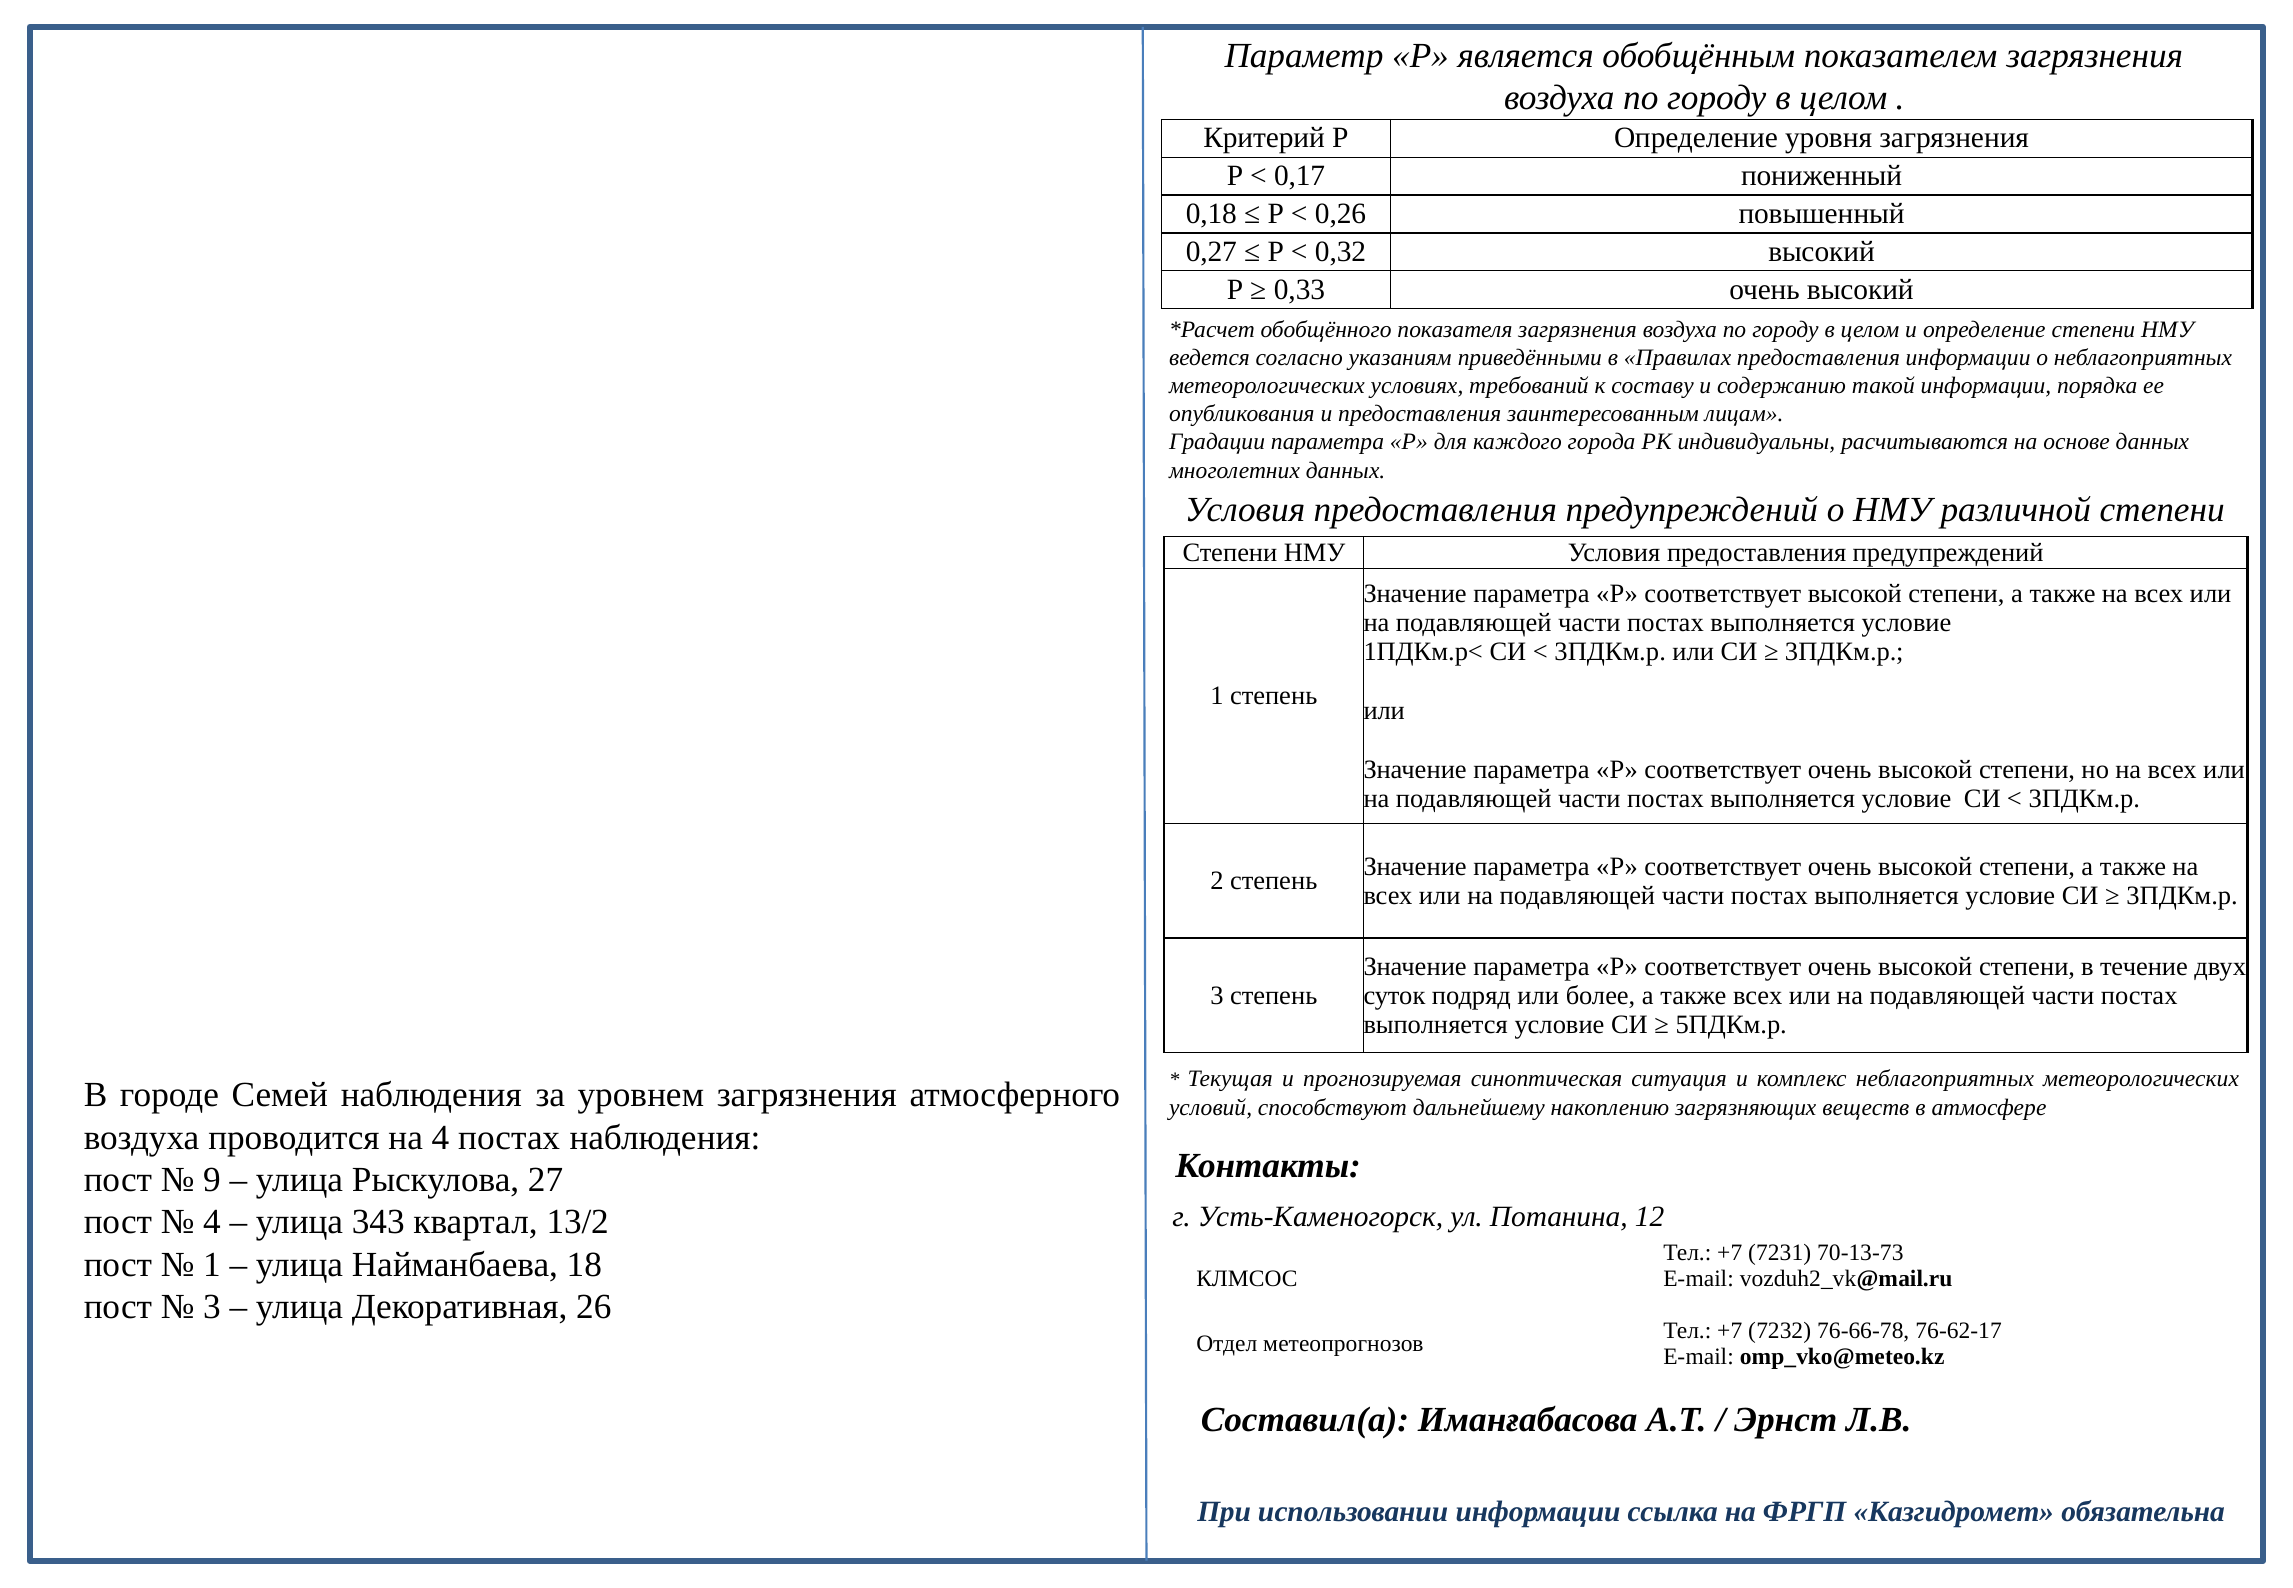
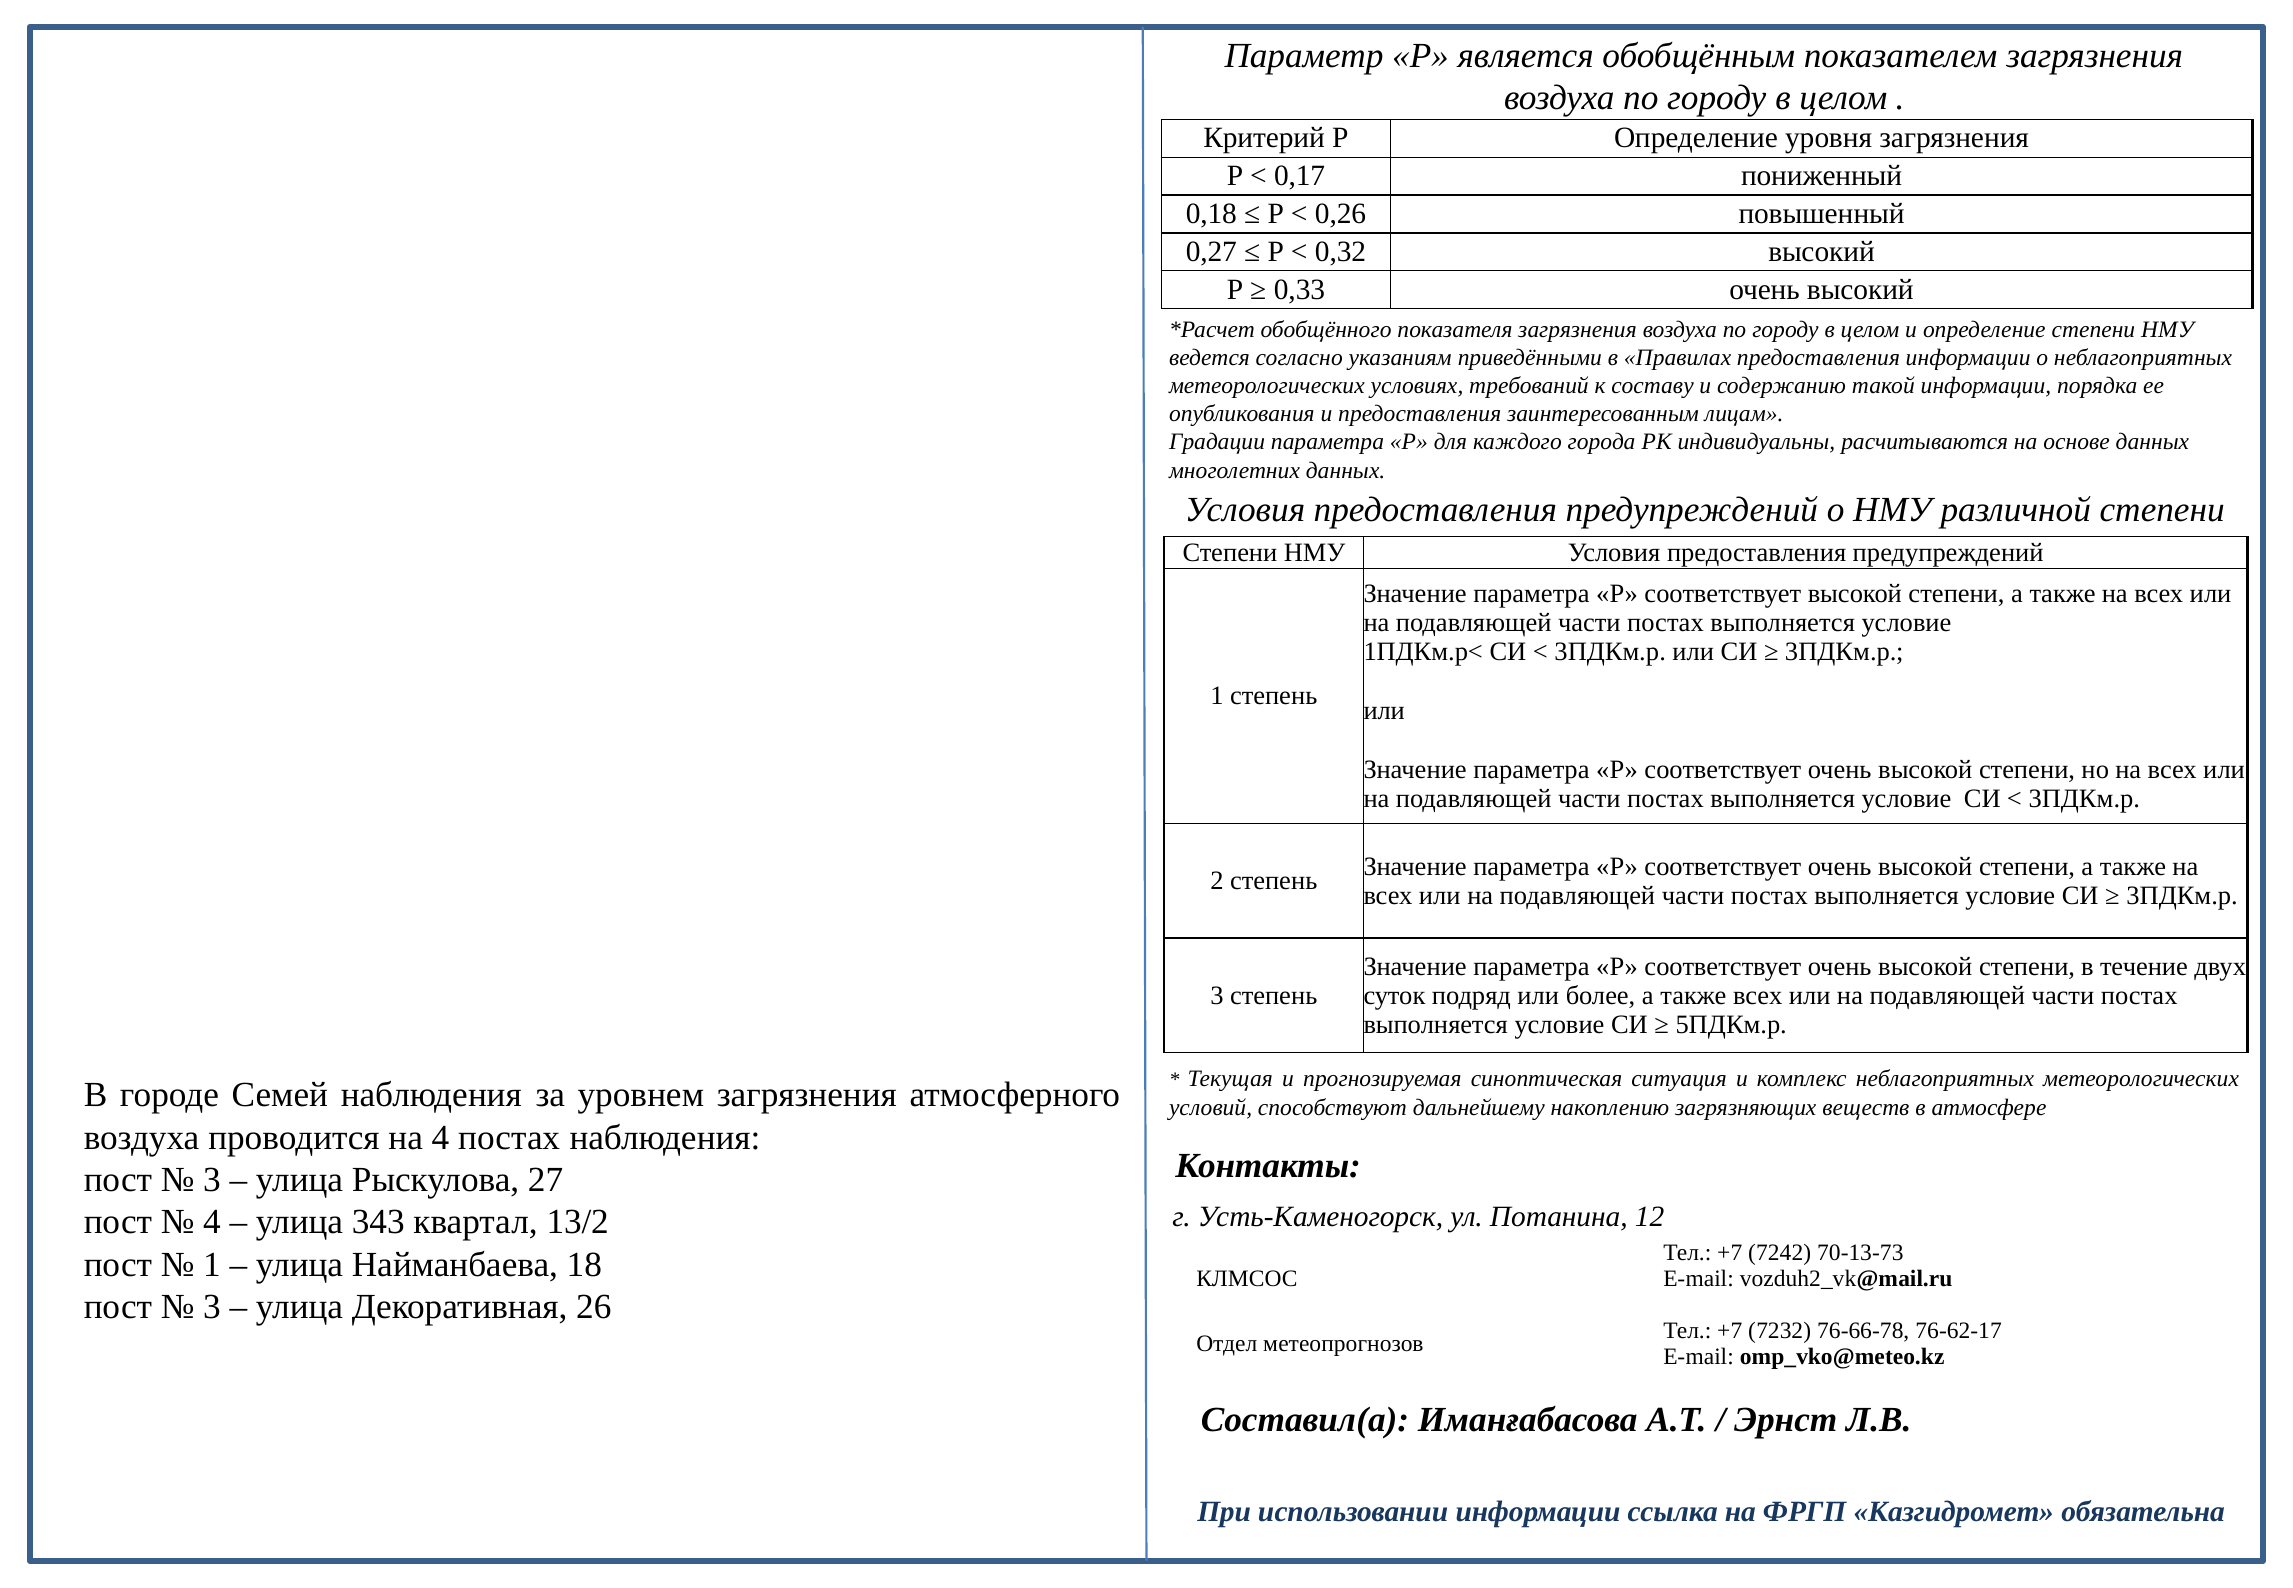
9 at (212, 1179): 9 -> 3
7231: 7231 -> 7242
